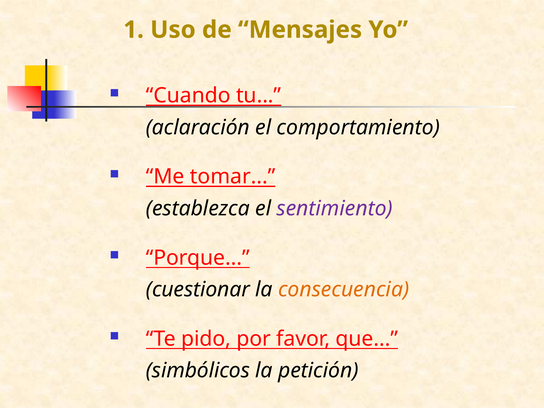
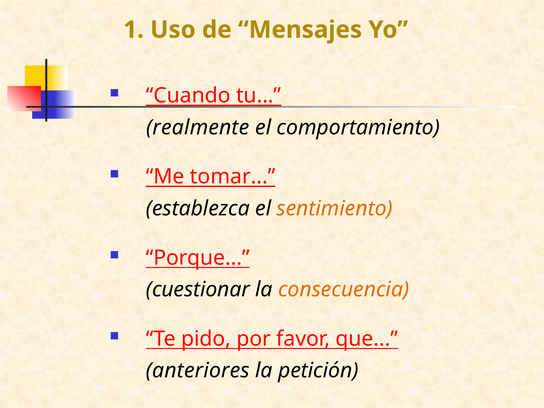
aclaración: aclaración -> realmente
sentimiento colour: purple -> orange
simbólicos: simbólicos -> anteriores
